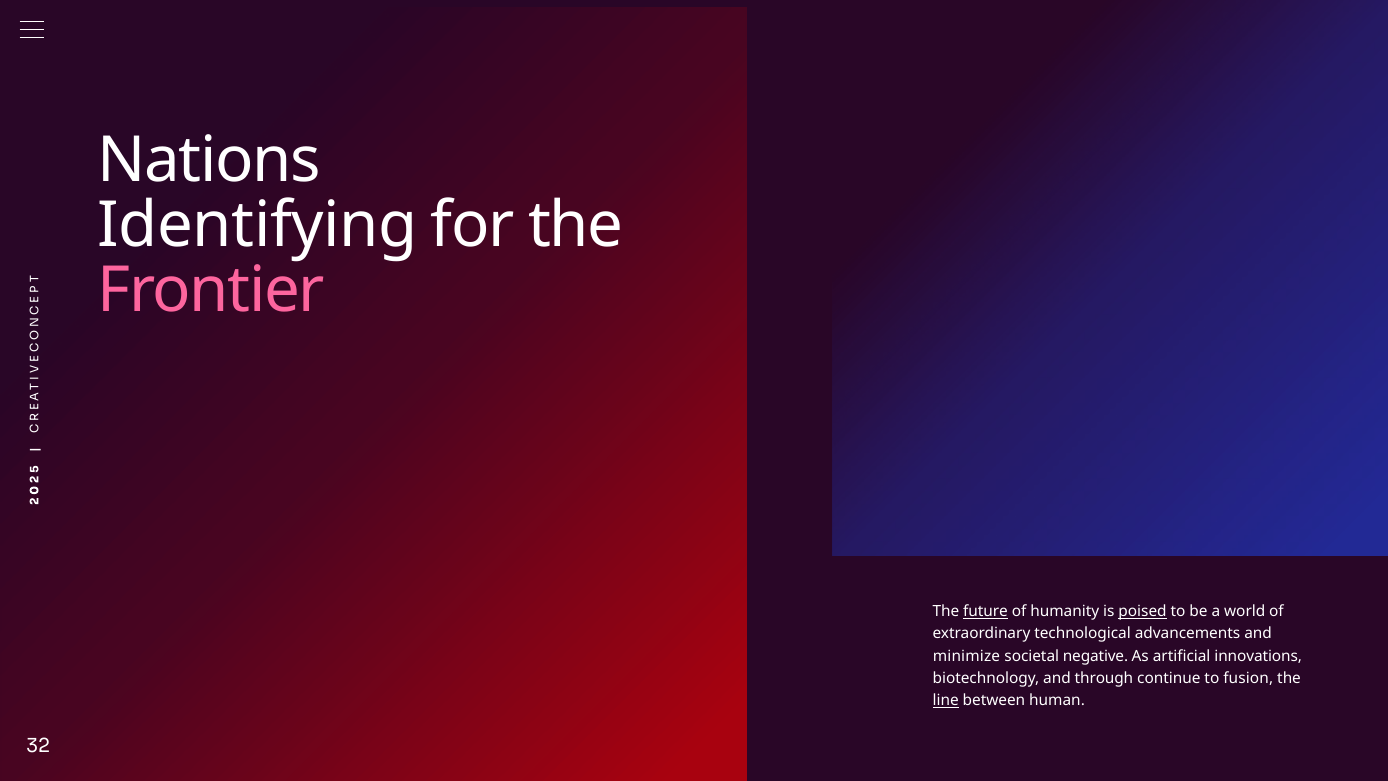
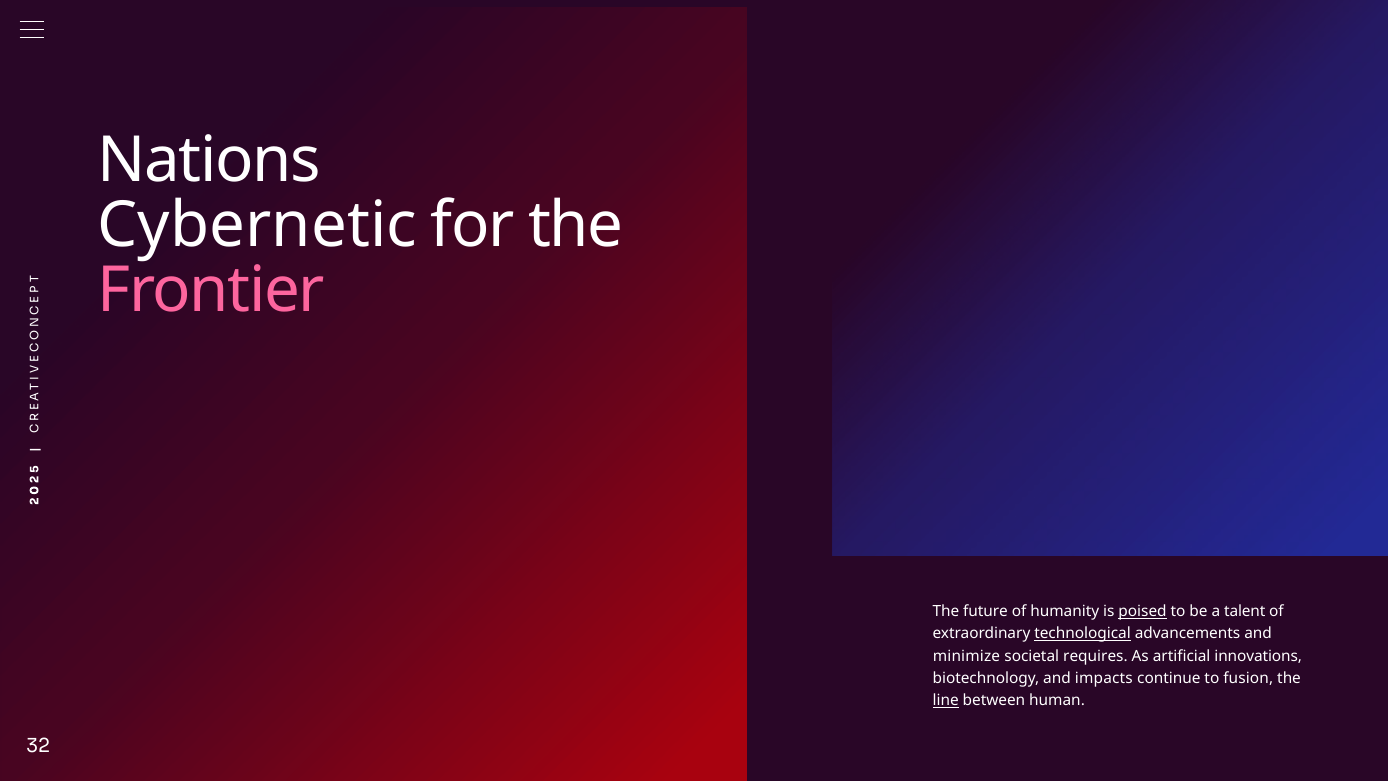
Identifying: Identifying -> Cybernetic
future underline: present -> none
world: world -> talent
technological underline: none -> present
negative: negative -> requires
through: through -> impacts
